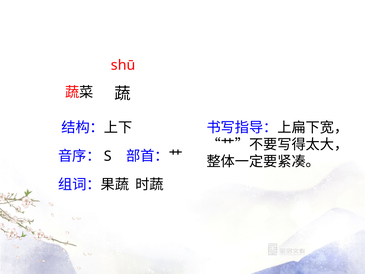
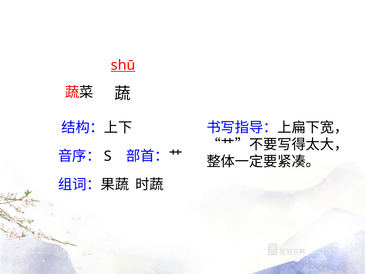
shū underline: none -> present
